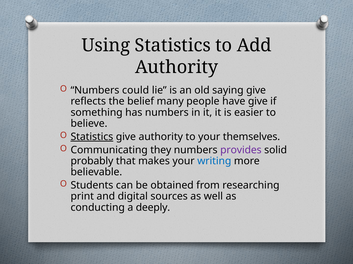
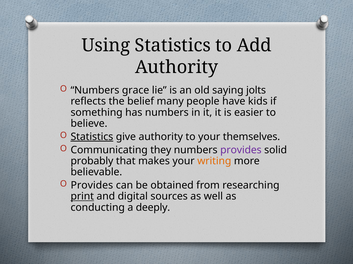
could: could -> grace
saying give: give -> jolts
have give: give -> kids
writing colour: blue -> orange
Students at (92, 186): Students -> Provides
print underline: none -> present
